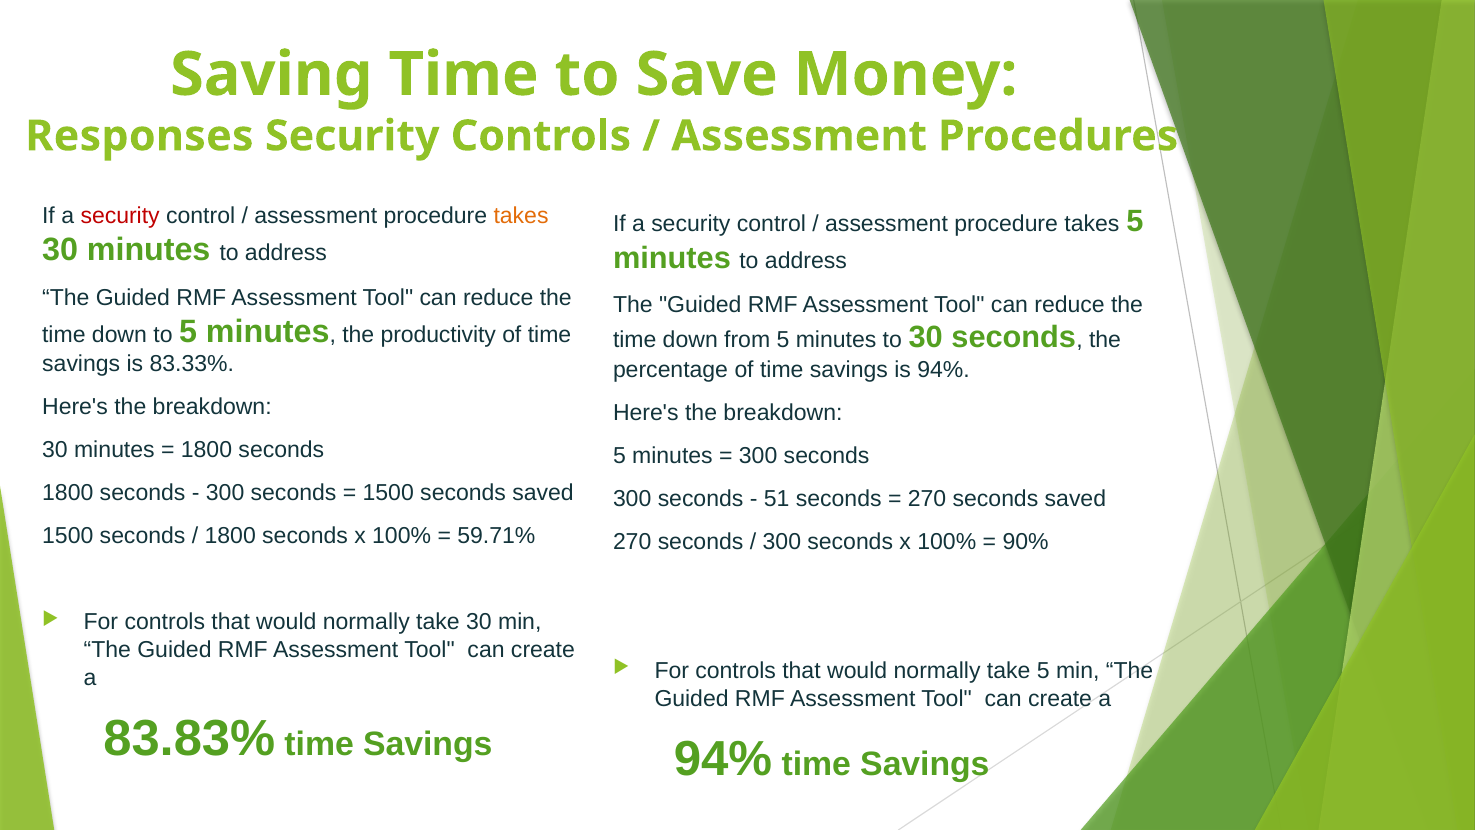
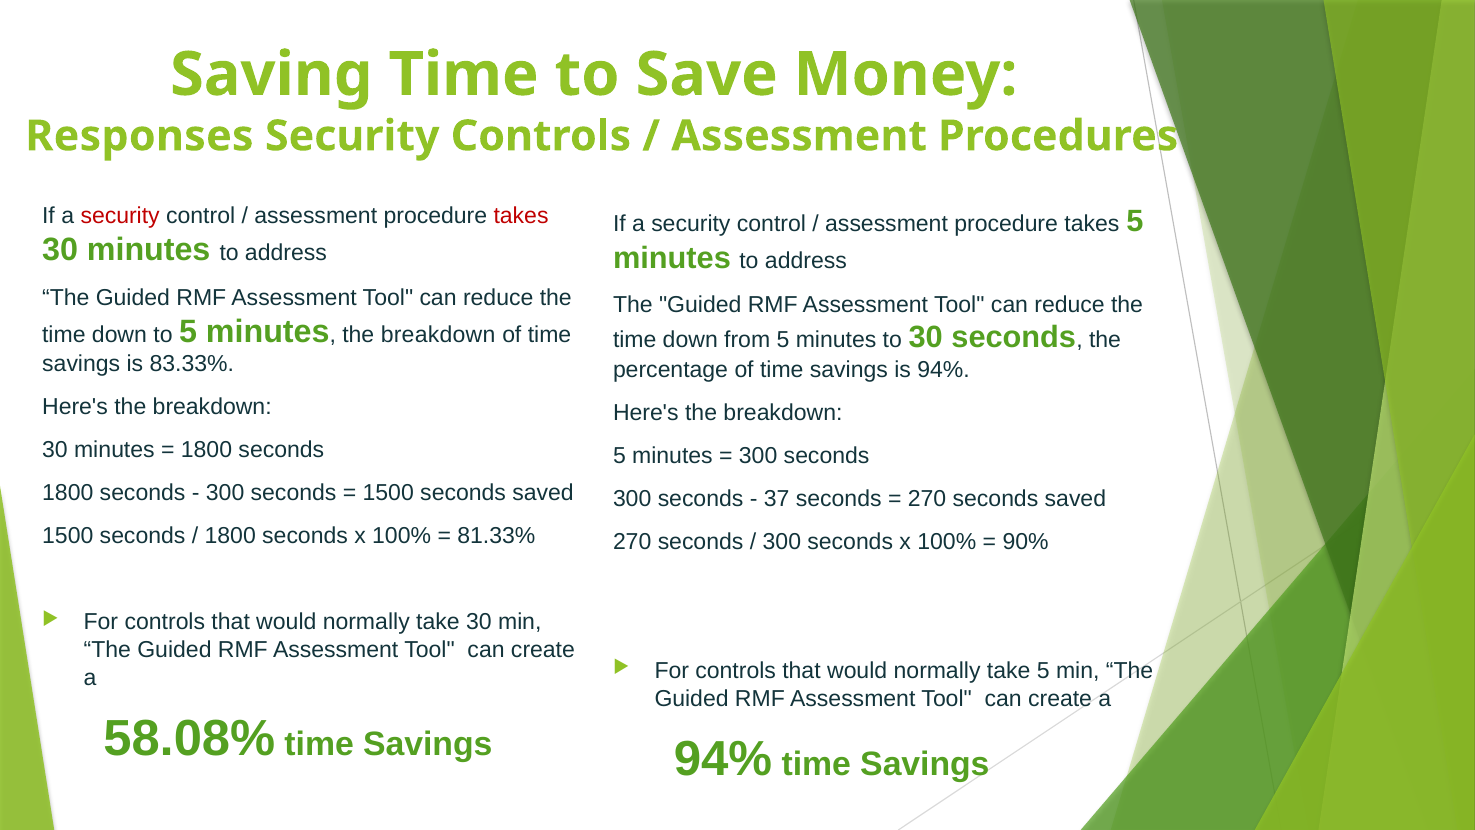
takes at (521, 216) colour: orange -> red
productivity at (438, 334): productivity -> breakdown
51: 51 -> 37
59.71%: 59.71% -> 81.33%
83.83%: 83.83% -> 58.08%
